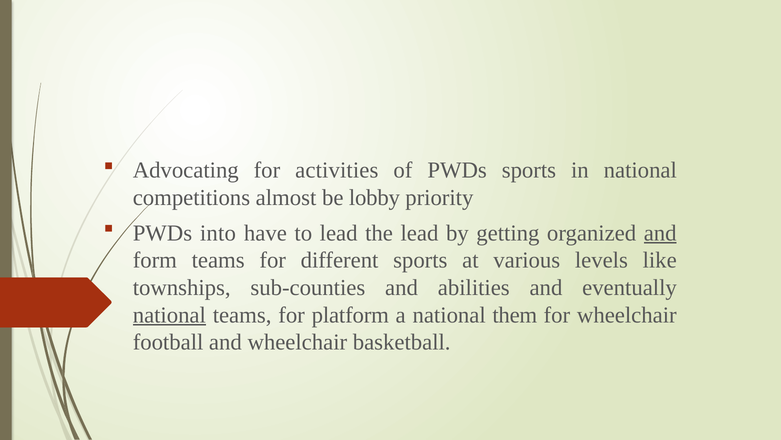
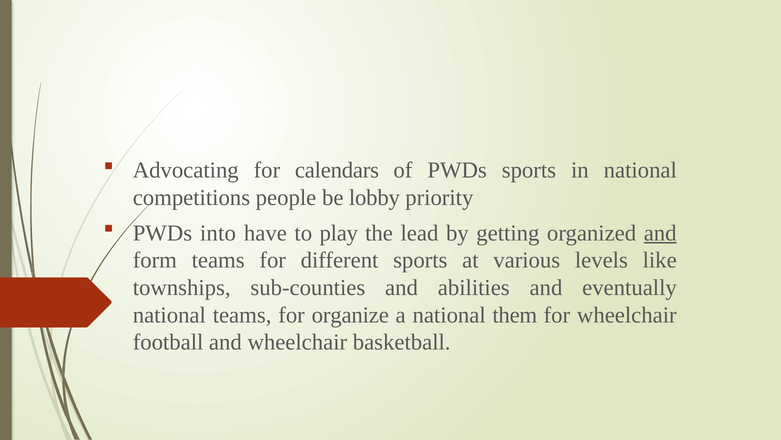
activities: activities -> calendars
almost: almost -> people
to lead: lead -> play
national at (169, 315) underline: present -> none
platform: platform -> organize
